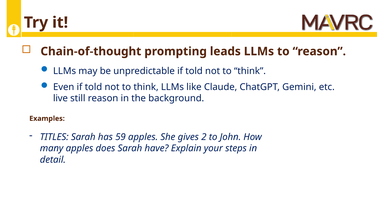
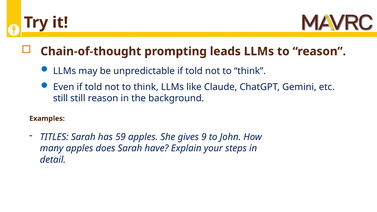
live at (60, 98): live -> still
2: 2 -> 9
